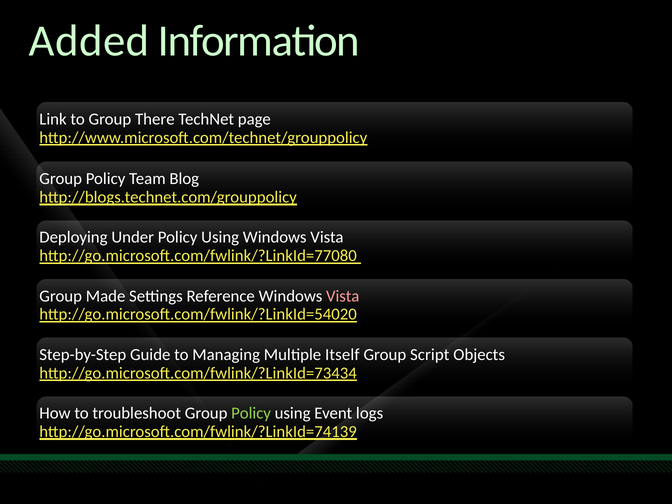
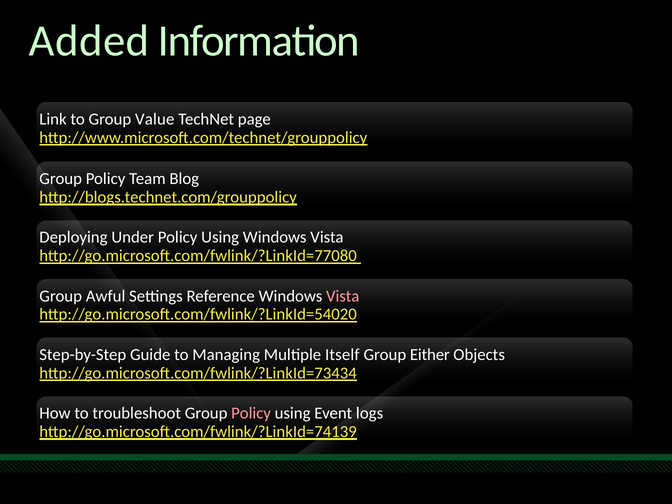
There: There -> Value
Made: Made -> Awful
Script: Script -> Either
Policy at (251, 413) colour: light green -> pink
